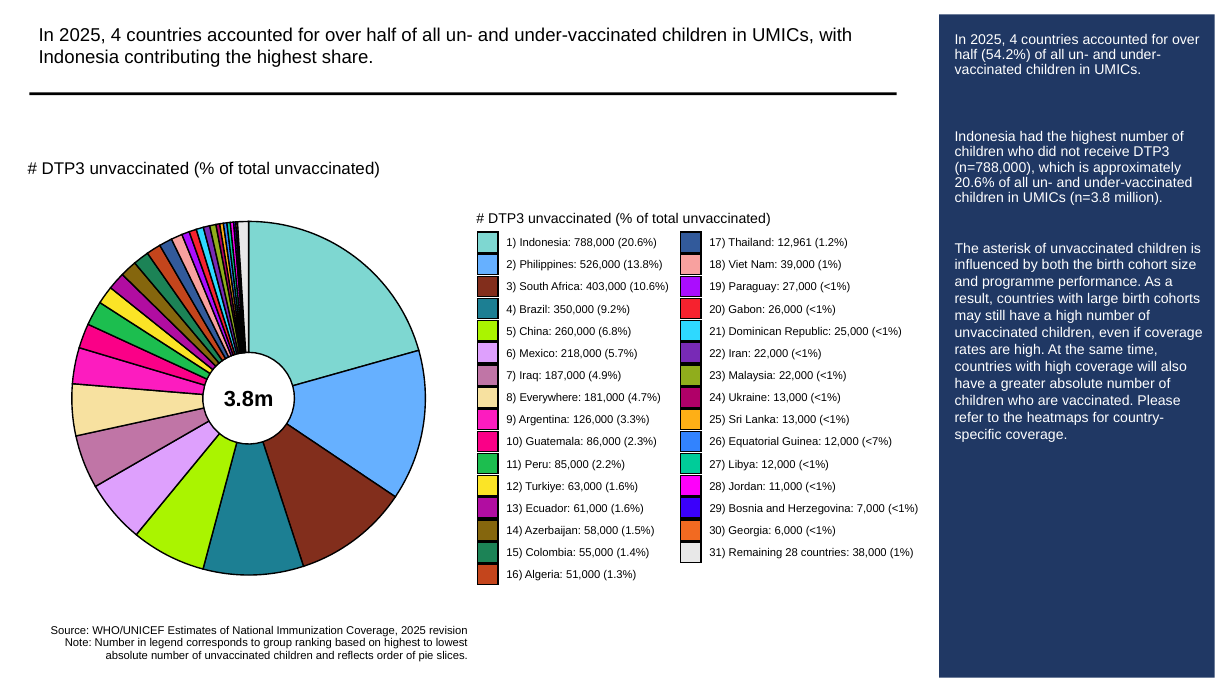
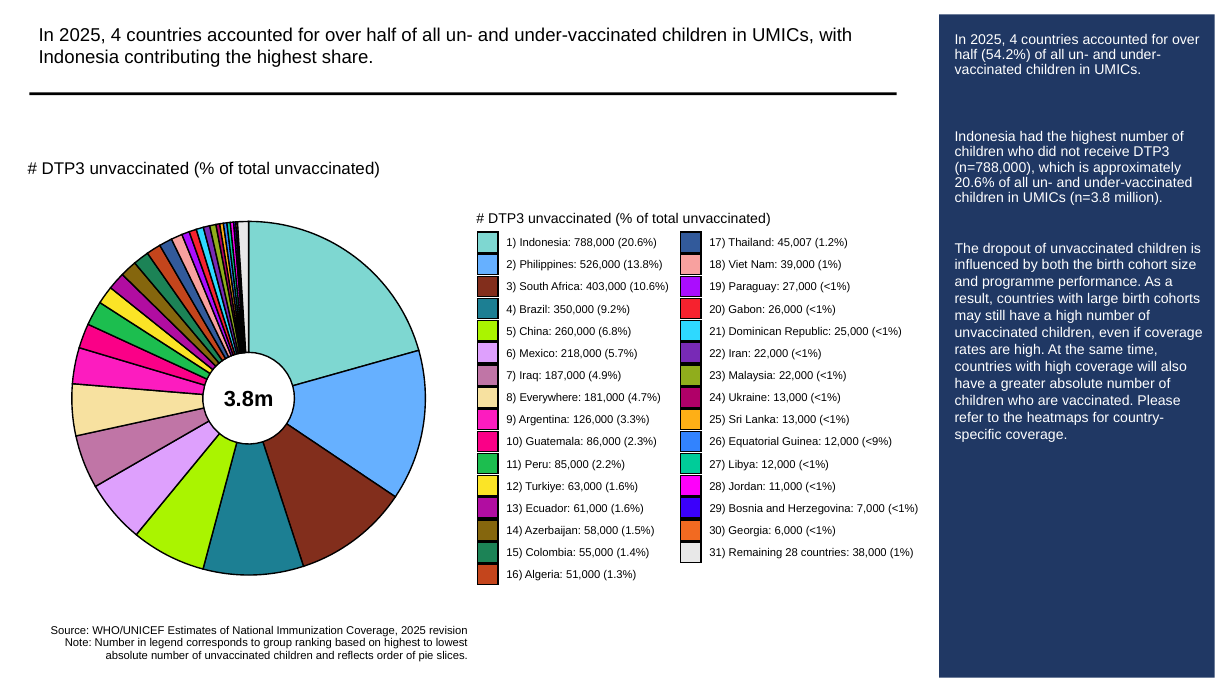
12,961: 12,961 -> 45,007
asterisk: asterisk -> dropout
<7%: <7% -> <9%
